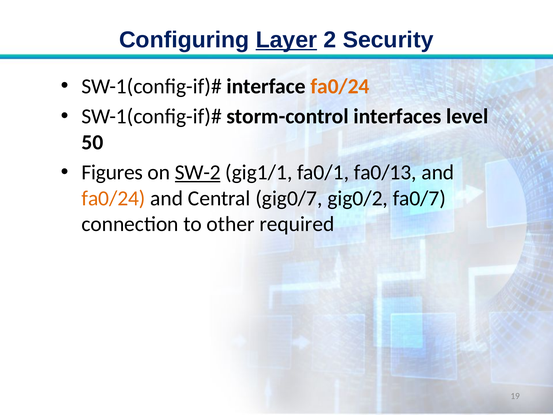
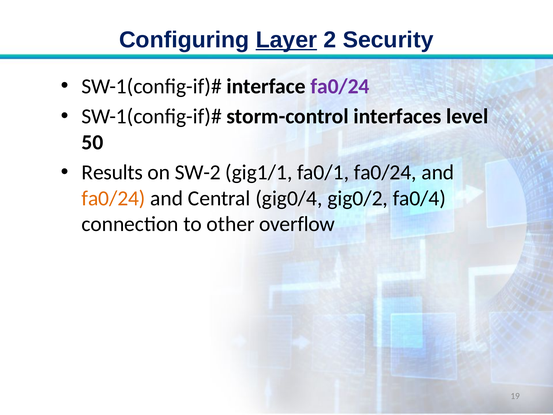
fa0/24 at (340, 86) colour: orange -> purple
Figures: Figures -> Results
SW-2 underline: present -> none
fa0/1 fa0/13: fa0/13 -> fa0/24
gig0/7: gig0/7 -> gig0/4
fa0/7: fa0/7 -> fa0/4
required: required -> overflow
